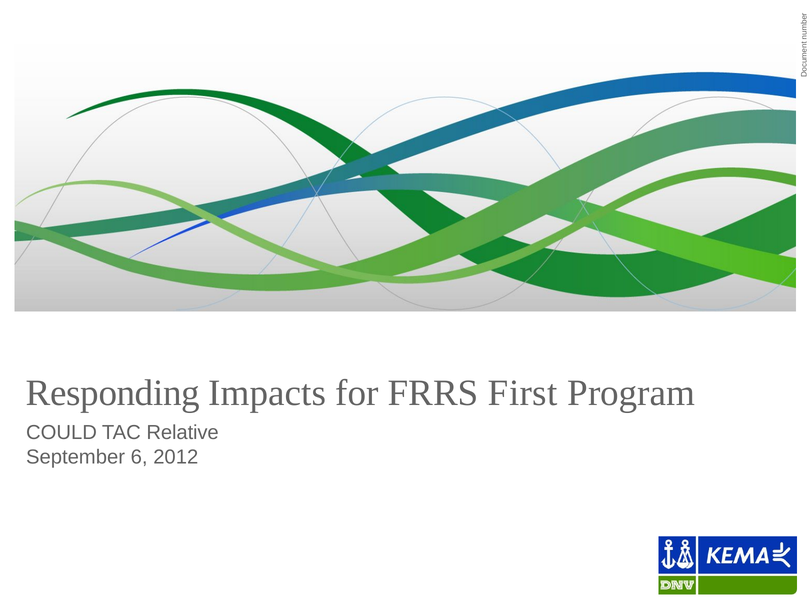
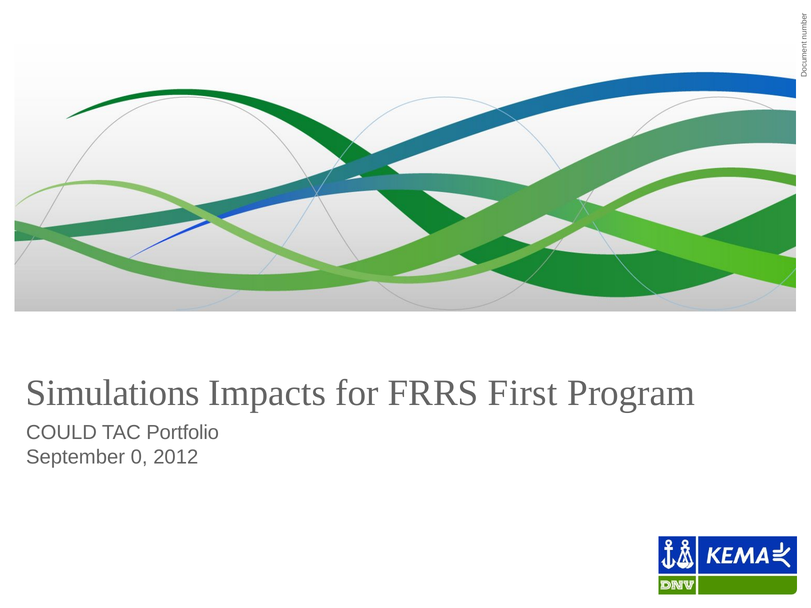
Responding: Responding -> Simulations
Relative: Relative -> Portfolio
6: 6 -> 0
